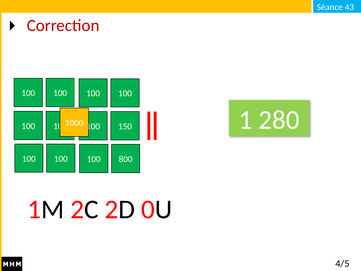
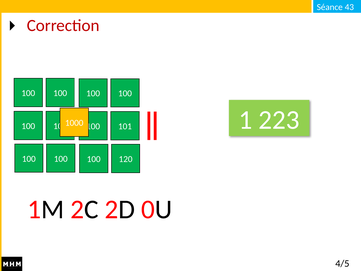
280: 280 -> 223
150: 150 -> 101
800: 800 -> 120
